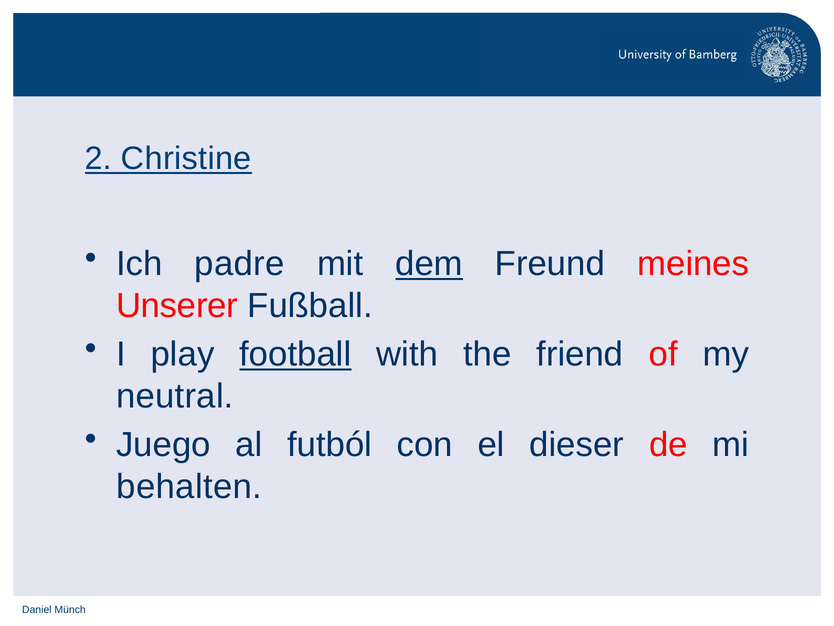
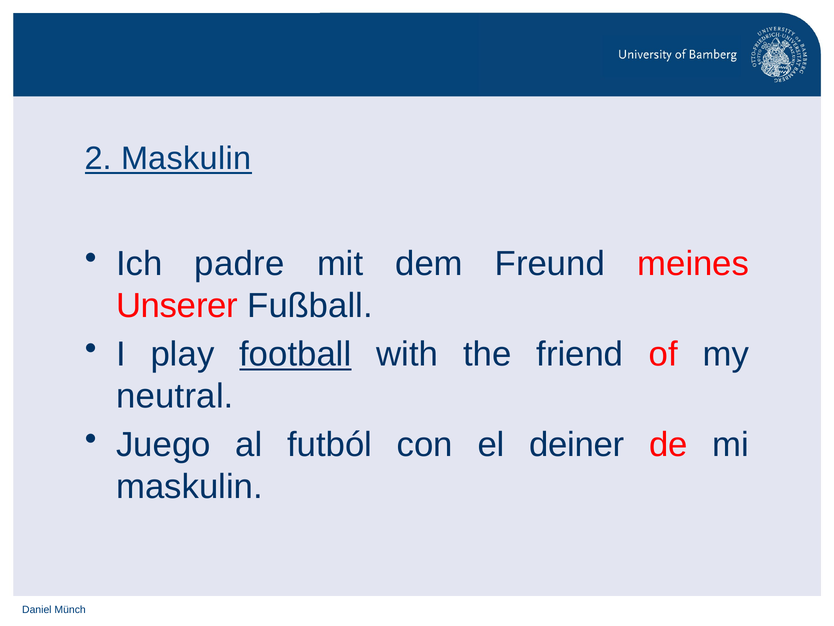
2 Christine: Christine -> Maskulin
dem underline: present -> none
dieser: dieser -> deiner
behalten at (189, 486): behalten -> maskulin
